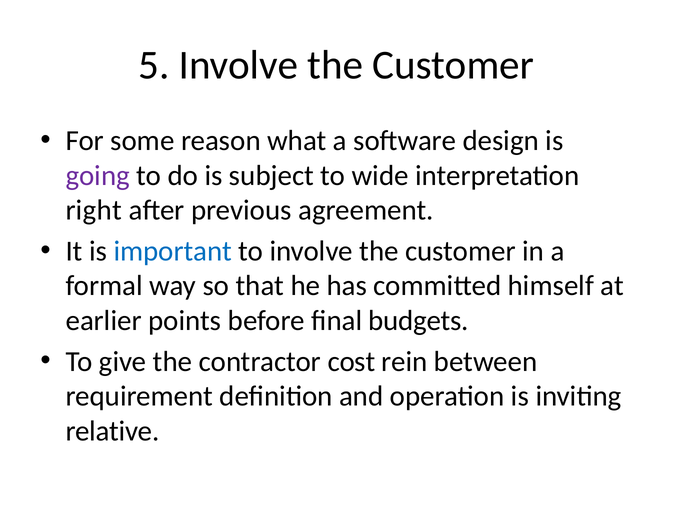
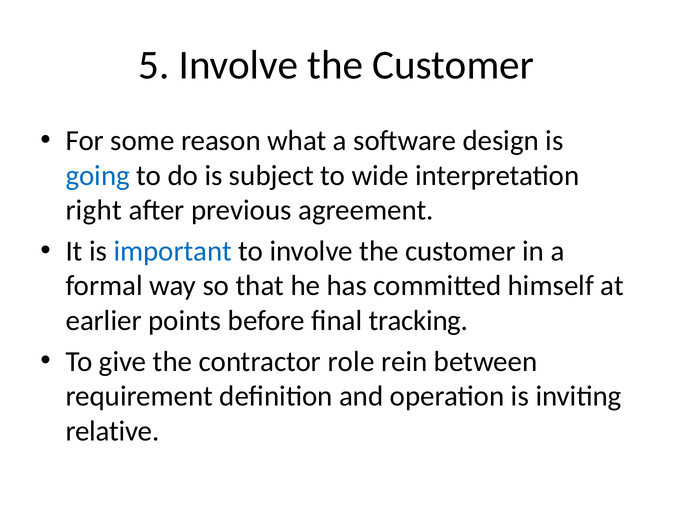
going colour: purple -> blue
budgets: budgets -> tracking
cost: cost -> role
